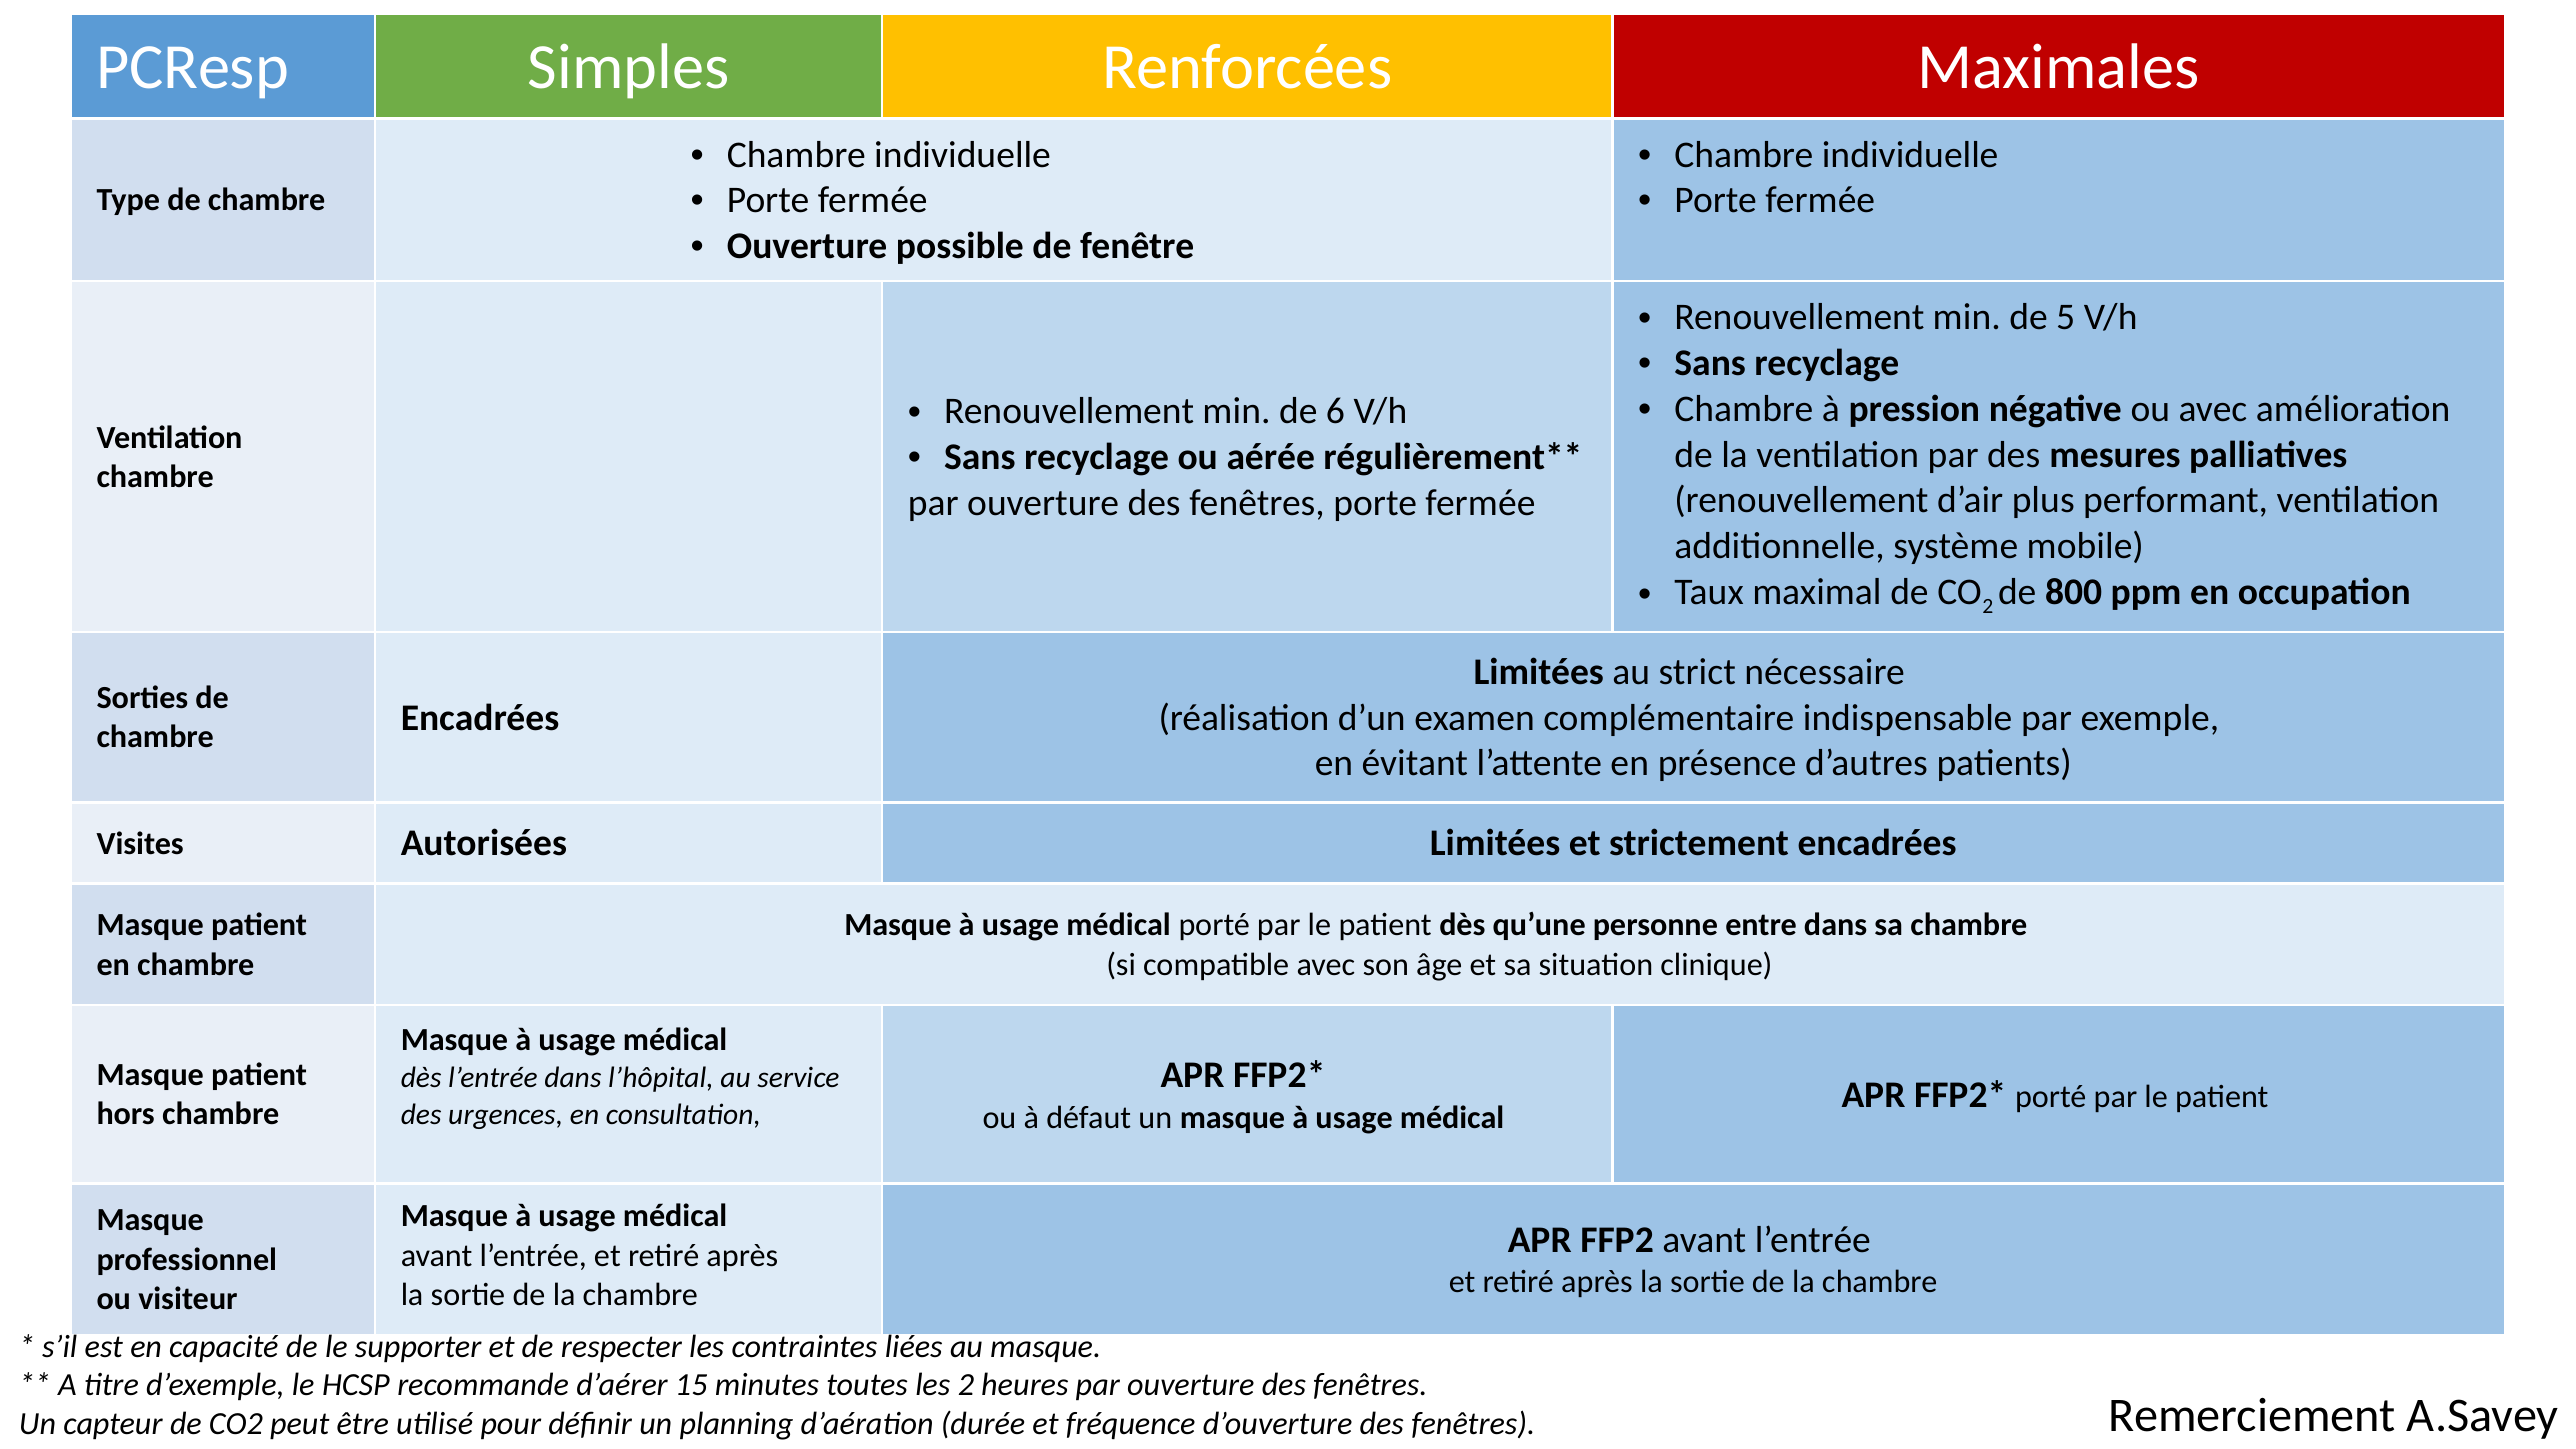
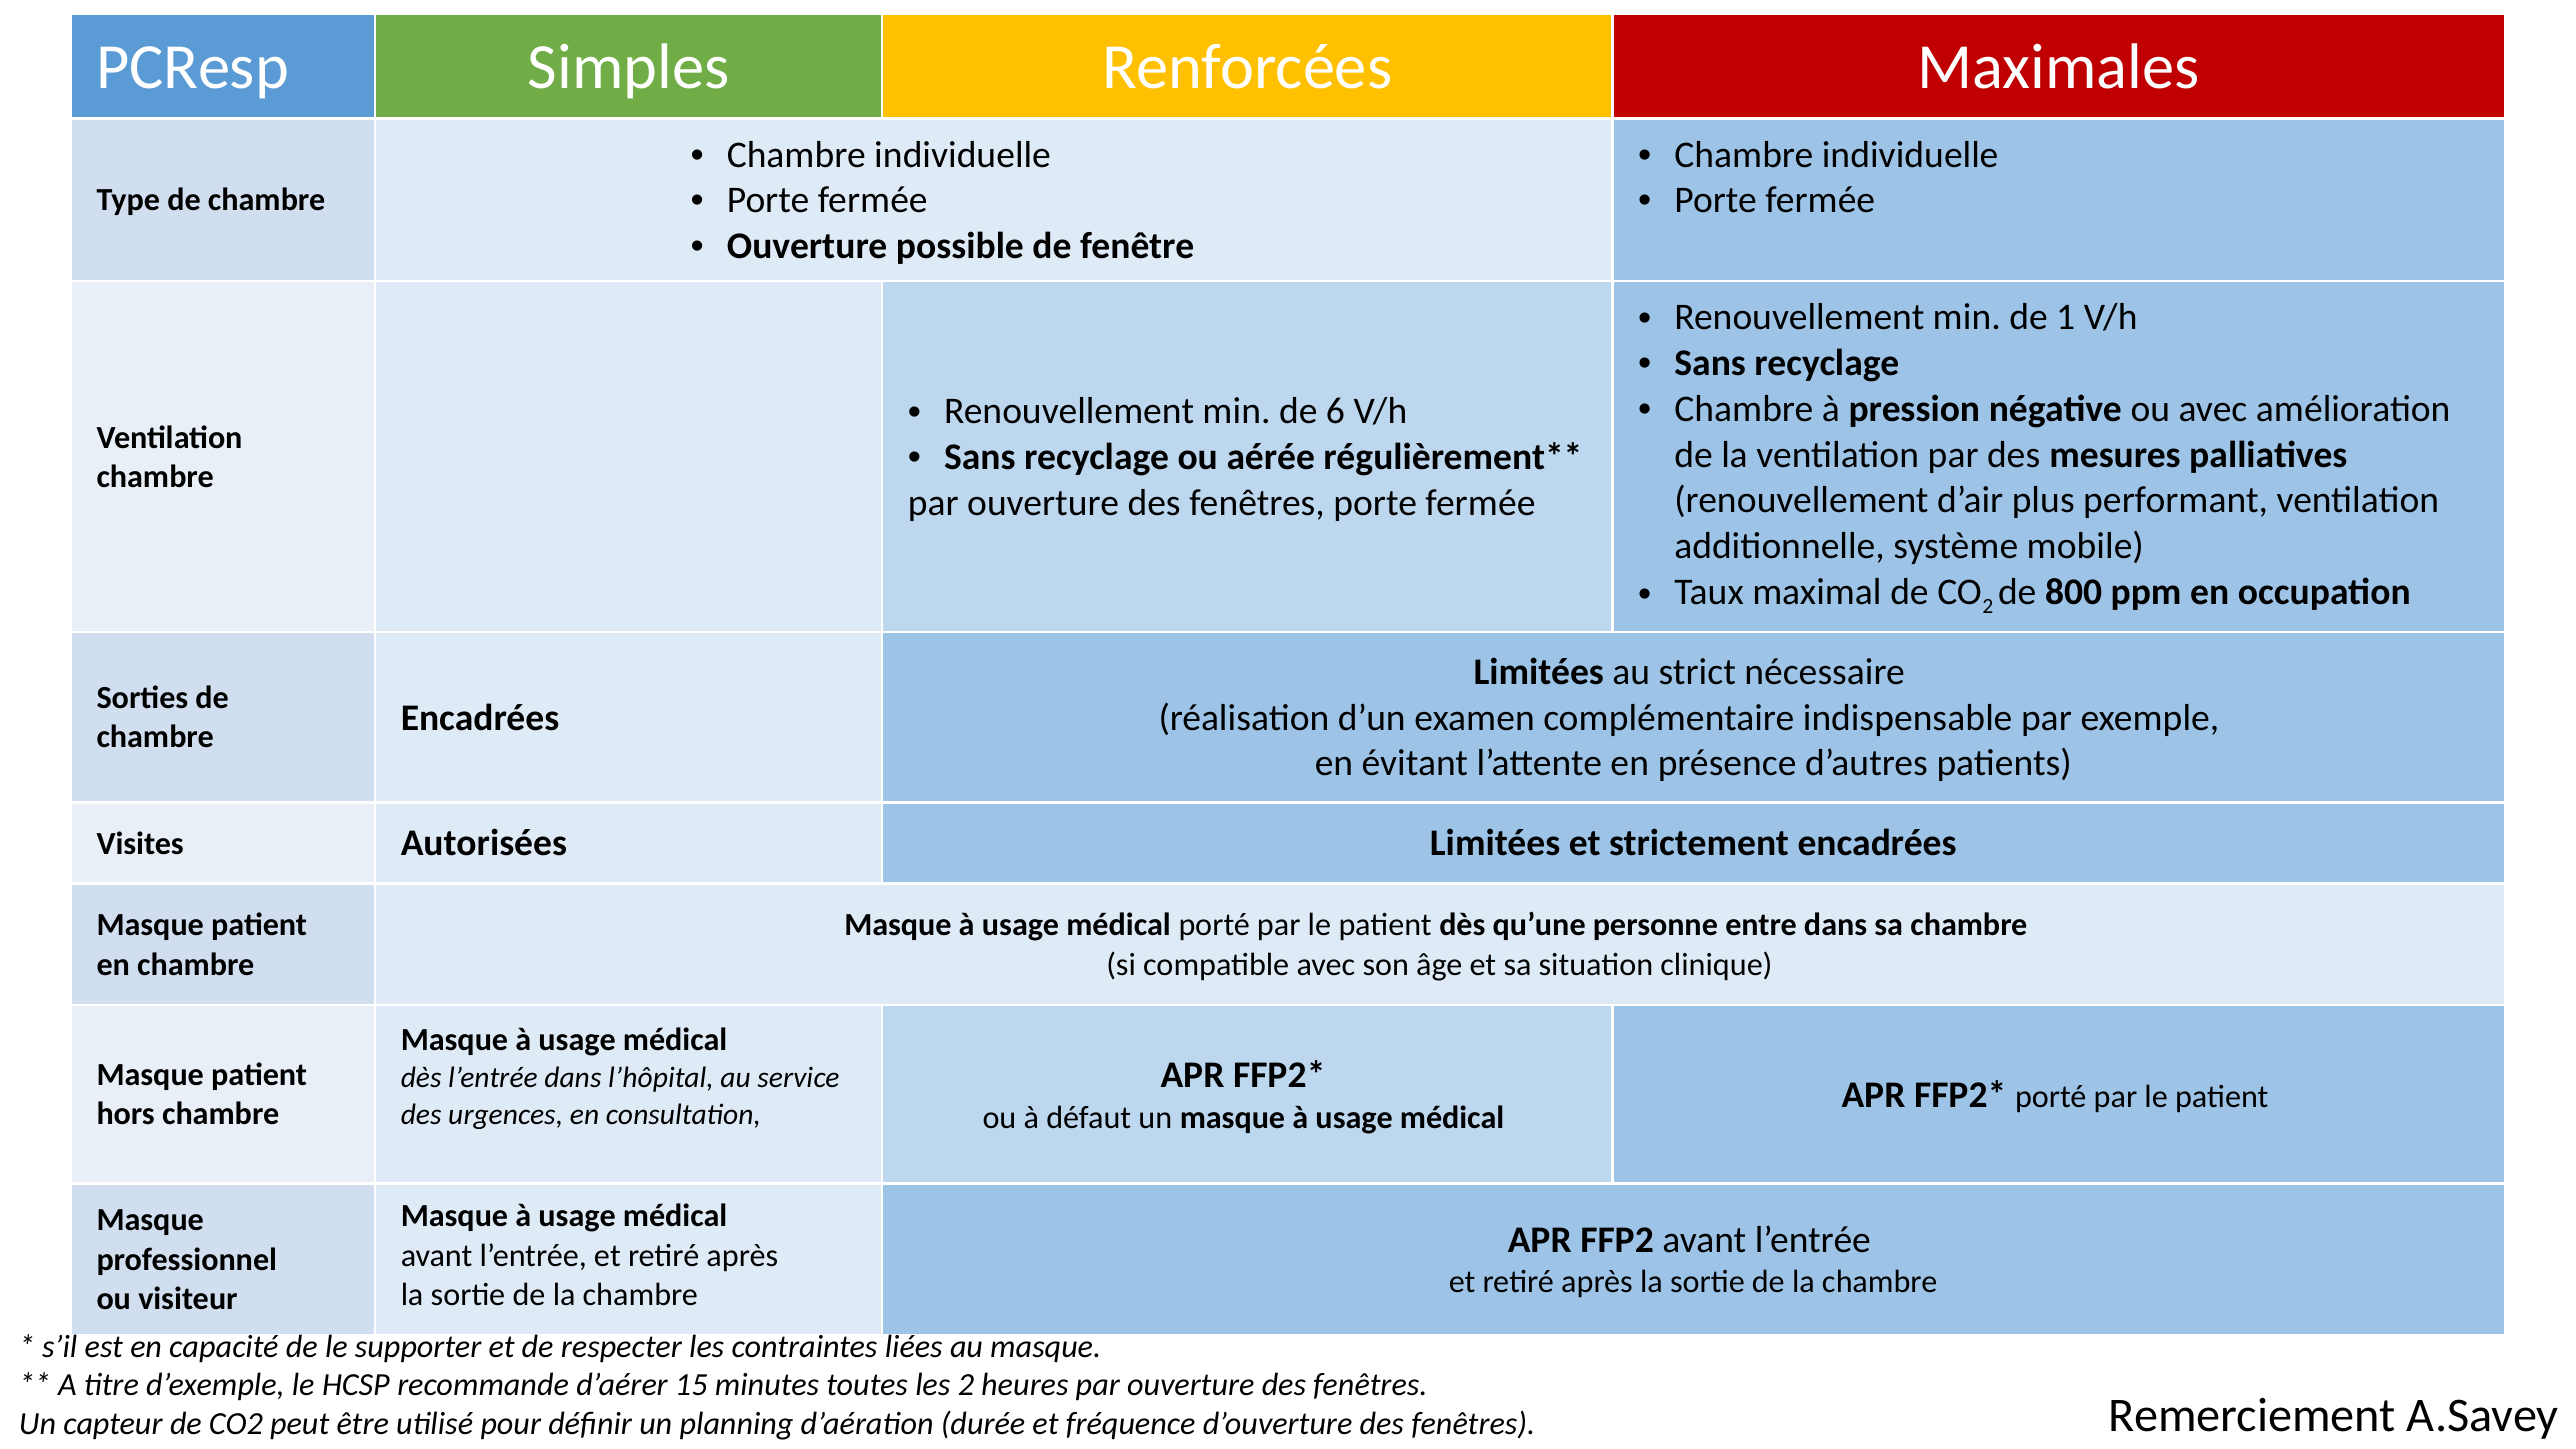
5: 5 -> 1
